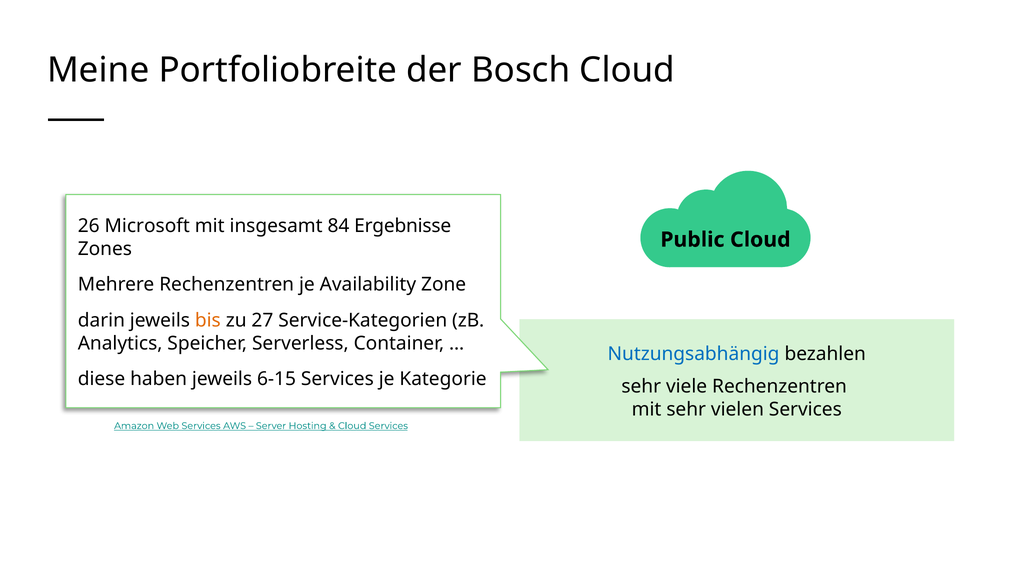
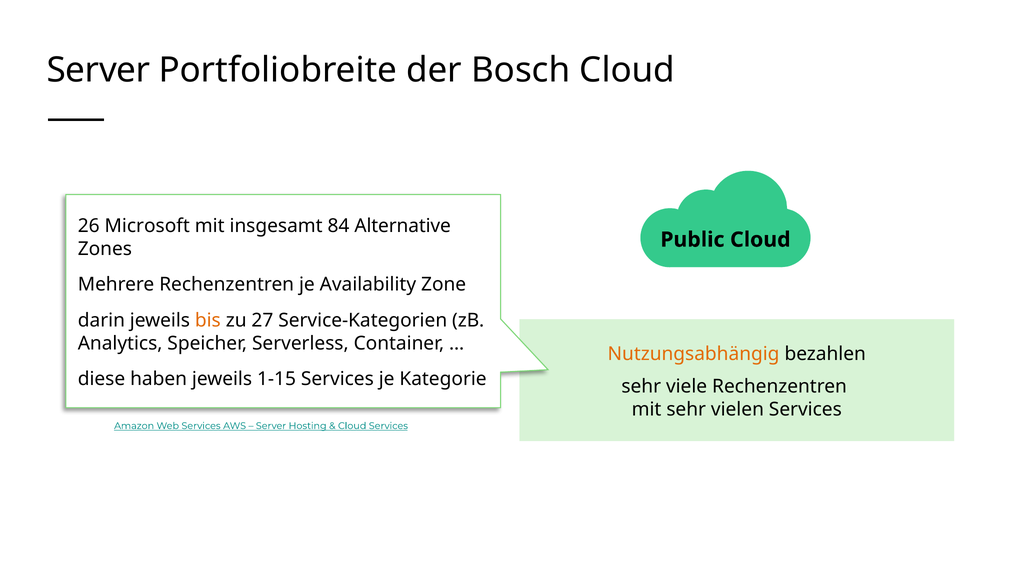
Meine at (98, 70): Meine -> Server
Ergebnisse: Ergebnisse -> Alternative
Nutzungsabhängig colour: blue -> orange
6-15: 6-15 -> 1-15
